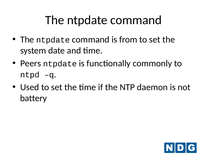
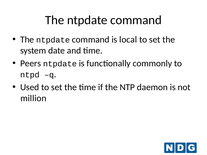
from: from -> local
battery: battery -> million
